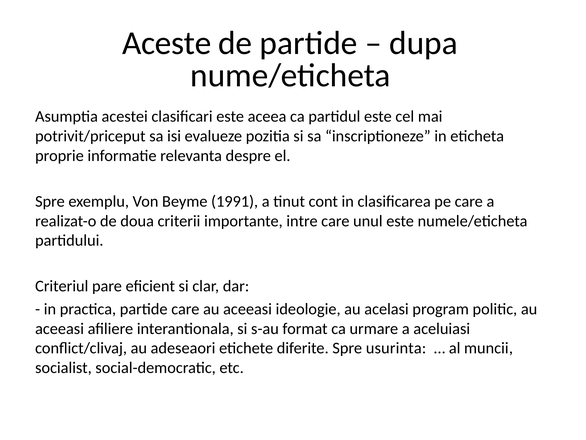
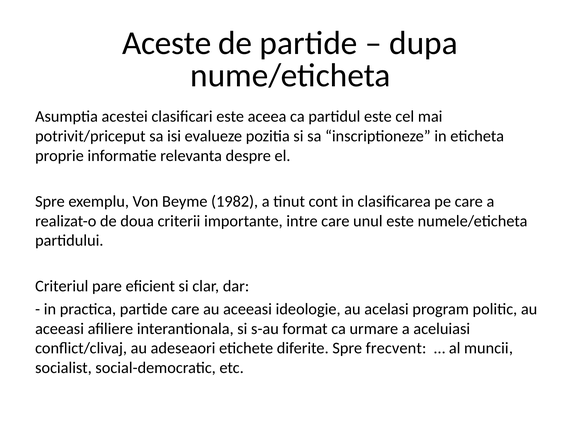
1991: 1991 -> 1982
usurinta: usurinta -> frecvent
